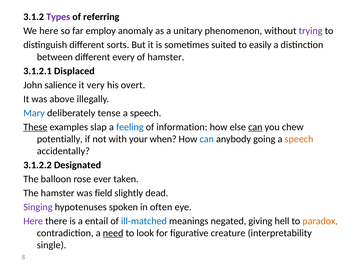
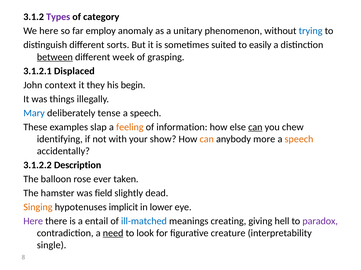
referring: referring -> category
trying colour: purple -> blue
between underline: none -> present
every: every -> week
of hamster: hamster -> grasping
salience: salience -> context
very: very -> they
overt: overt -> begin
above: above -> things
These underline: present -> none
feeling colour: blue -> orange
potentially: potentially -> identifying
when: when -> show
can at (207, 139) colour: blue -> orange
going: going -> more
Designated: Designated -> Description
Singing colour: purple -> orange
spoken: spoken -> implicit
often: often -> lower
negated: negated -> creating
paradox colour: orange -> purple
